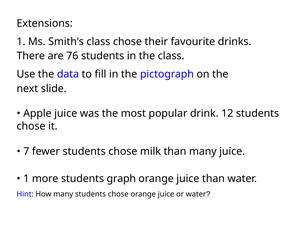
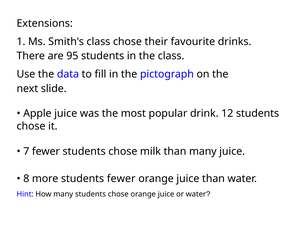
76: 76 -> 95
1 at (26, 178): 1 -> 8
students graph: graph -> fewer
